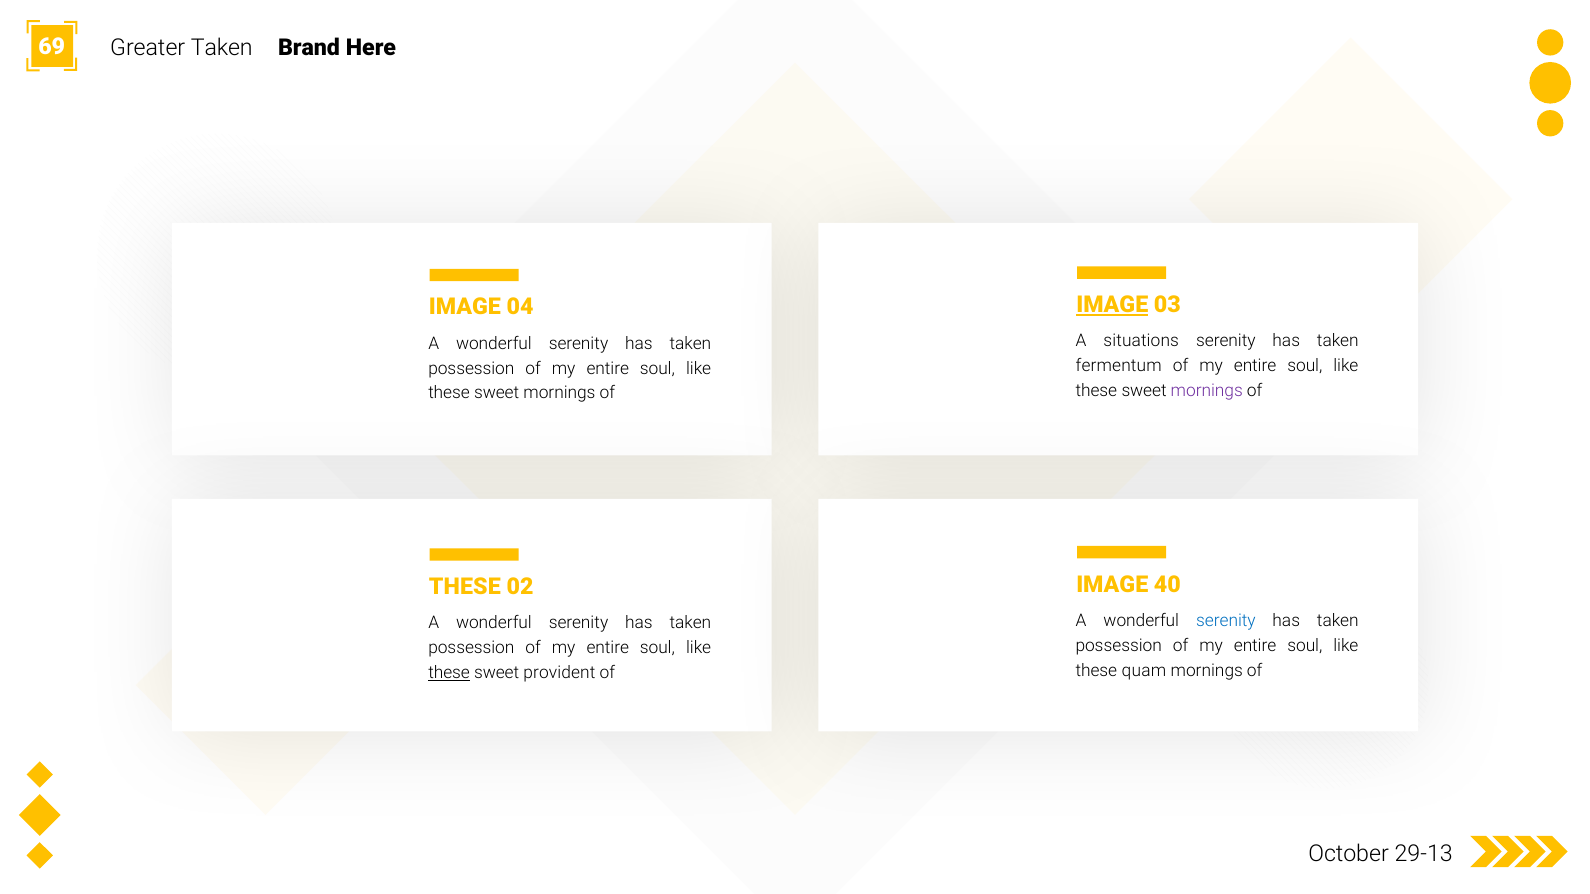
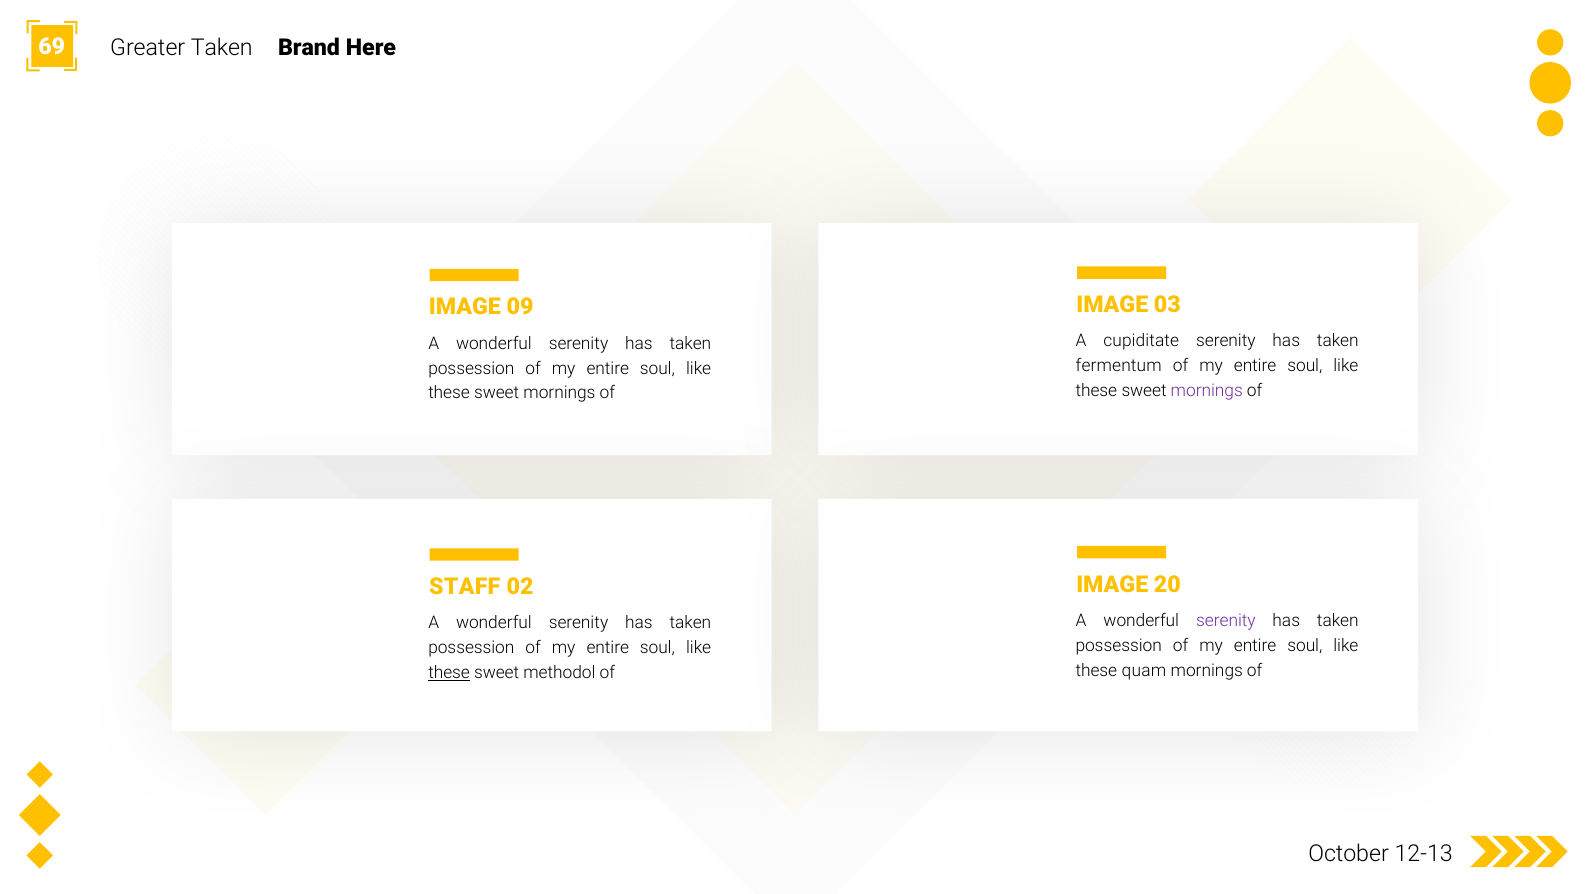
IMAGE at (1112, 305) underline: present -> none
04: 04 -> 09
situations: situations -> cupiditate
40: 40 -> 20
THESE at (465, 587): THESE -> STAFF
serenity at (1226, 621) colour: blue -> purple
provident: provident -> methodol
29-13: 29-13 -> 12-13
